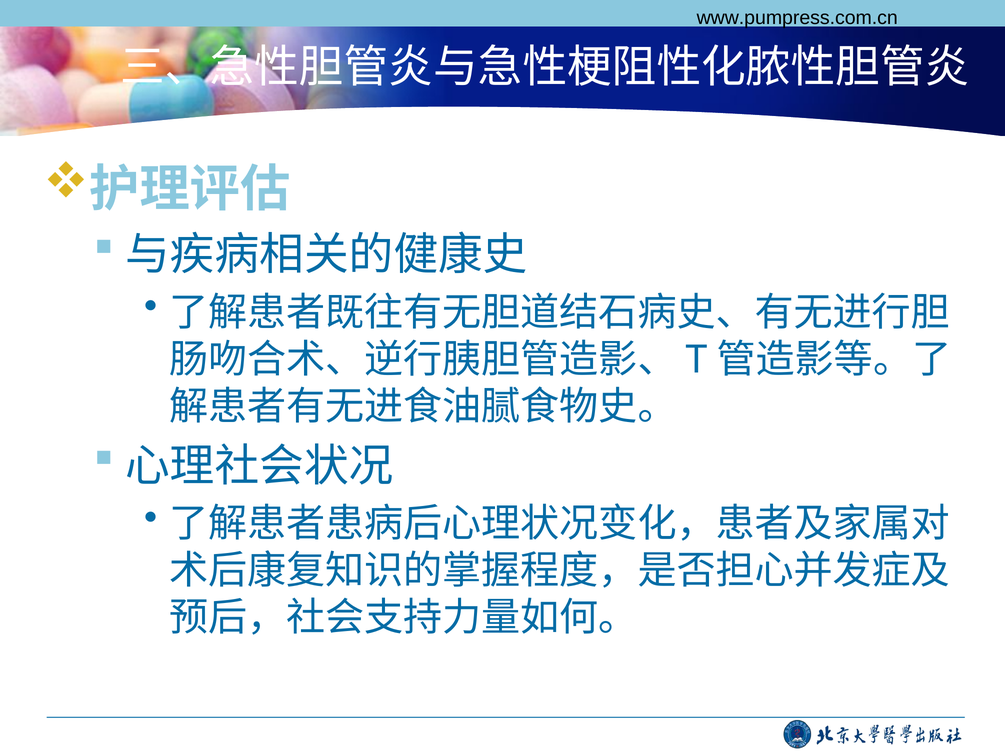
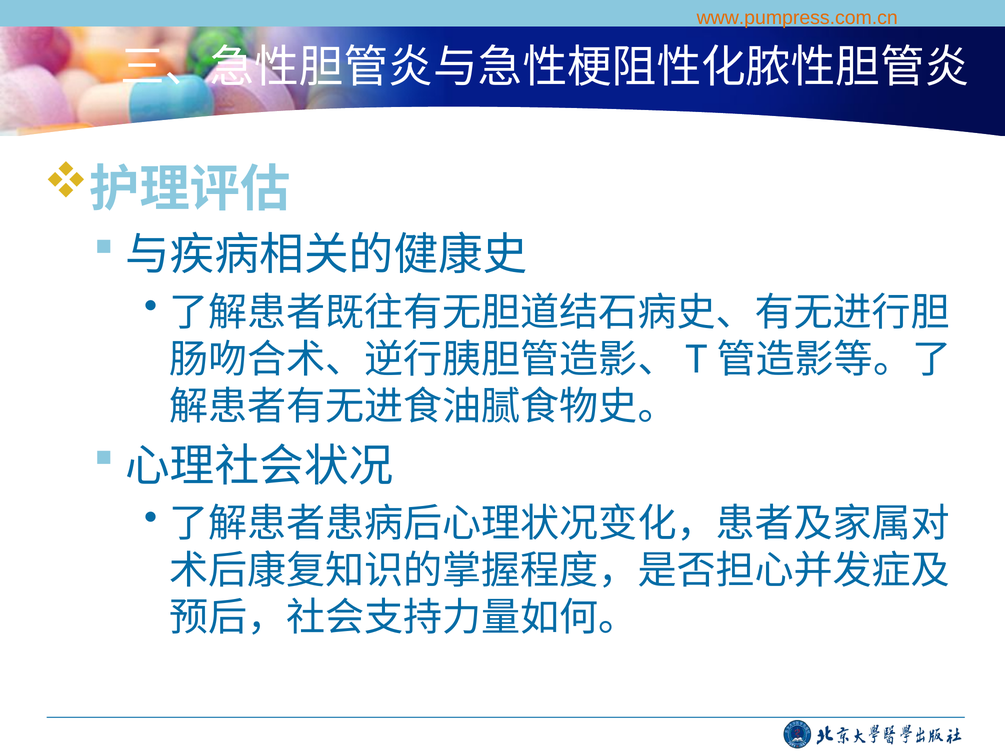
www.pumpress.com.cn colour: black -> orange
